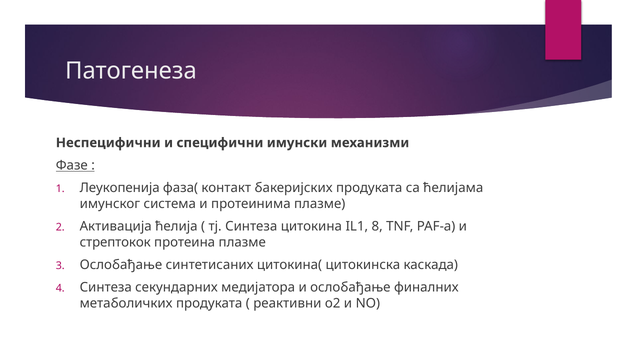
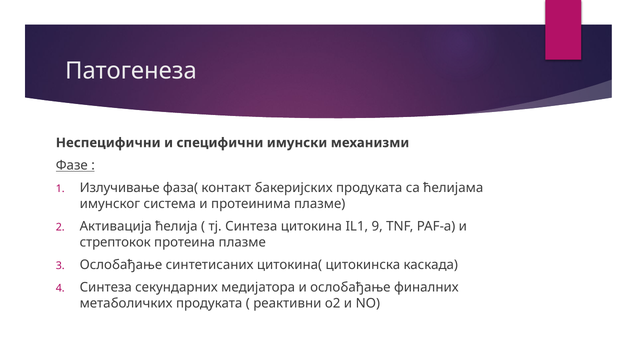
Леукопенија: Леукопенија -> Излучивање
8: 8 -> 9
